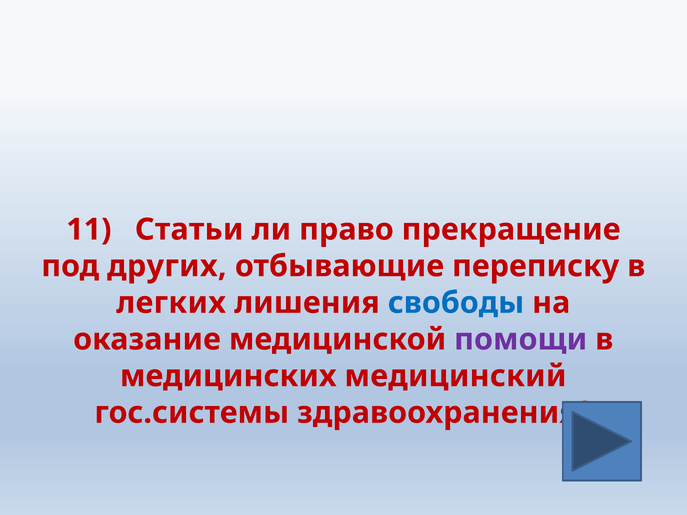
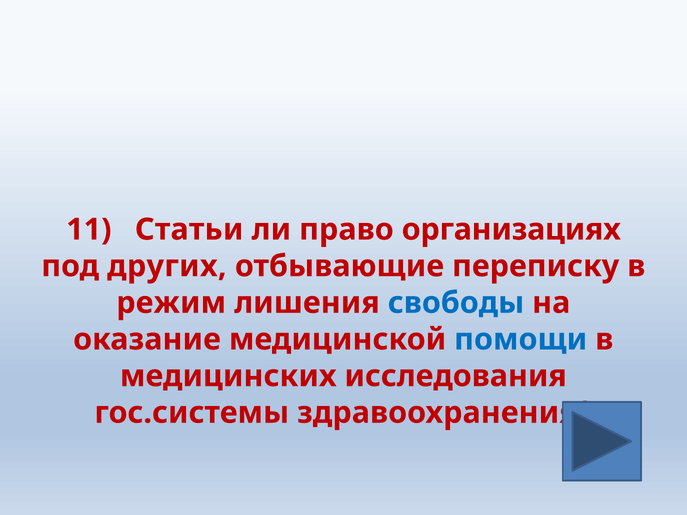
прекращение: прекращение -> организациях
легких: легких -> режим
помощи colour: purple -> blue
медицинский: медицинский -> исследования
